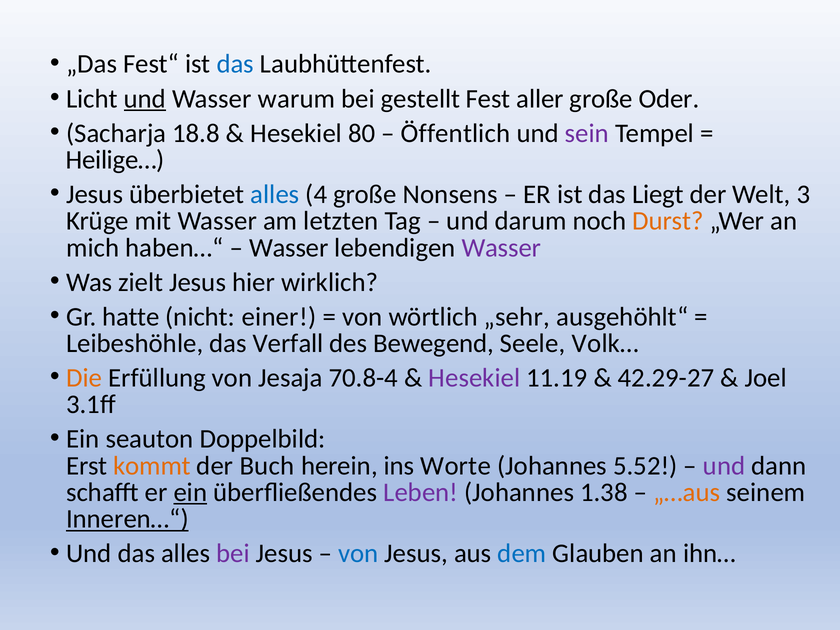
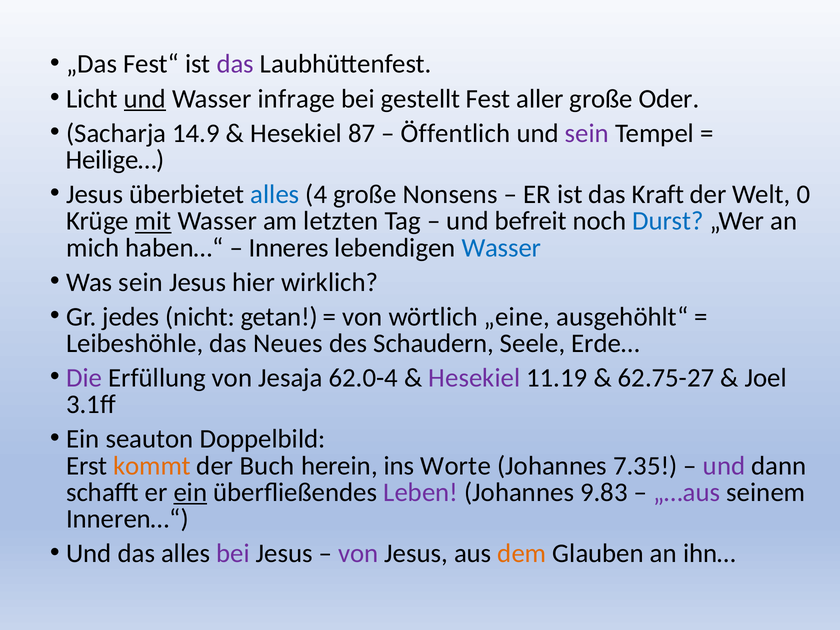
das at (235, 64) colour: blue -> purple
warum: warum -> infrage
18.8: 18.8 -> 14.9
80: 80 -> 87
Liegt: Liegt -> Kraft
3: 3 -> 0
mit underline: none -> present
darum: darum -> befreit
Durst colour: orange -> blue
Wasser at (289, 248): Wasser -> Inneres
Wasser at (501, 248) colour: purple -> blue
Was zielt: zielt -> sein
hatte: hatte -> jedes
einer: einer -> getan
„sehr: „sehr -> „eine
Verfall: Verfall -> Neues
Bewegend: Bewegend -> Schaudern
Volk…: Volk… -> Erde…
Die colour: orange -> purple
70.8-4: 70.8-4 -> 62.0-4
42.29-27: 42.29-27 -> 62.75-27
5.52: 5.52 -> 7.35
1.38: 1.38 -> 9.83
„…aus colour: orange -> purple
Inneren…“ underline: present -> none
von at (358, 554) colour: blue -> purple
dem colour: blue -> orange
